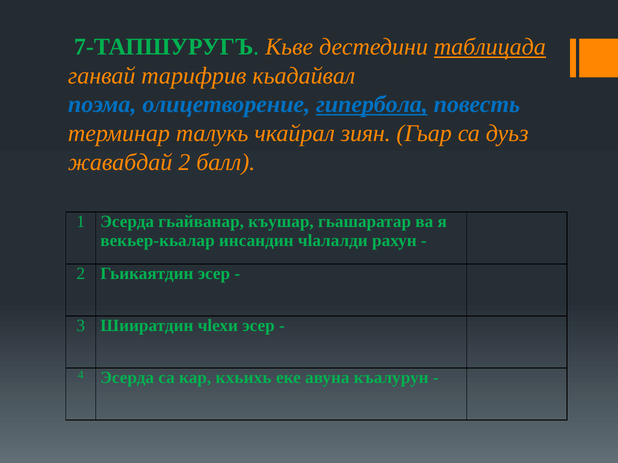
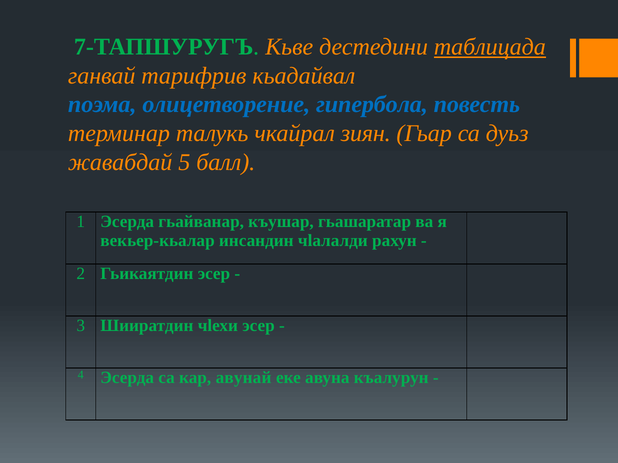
гипербола underline: present -> none
жавабдай 2: 2 -> 5
кхьихь: кхьихь -> авунай
